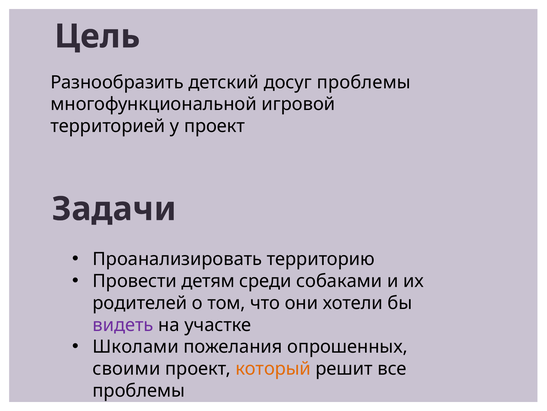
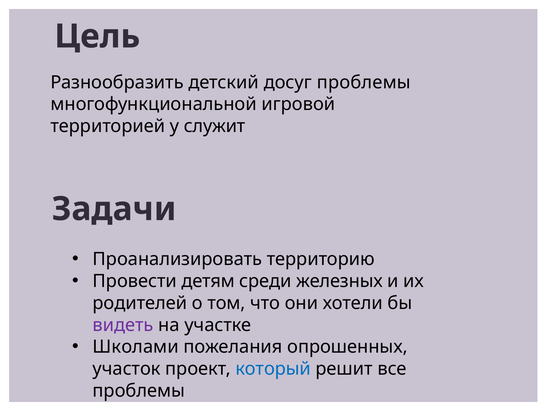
у проект: проект -> служит
собаками: собаками -> железных
своими: своими -> участок
который colour: orange -> blue
